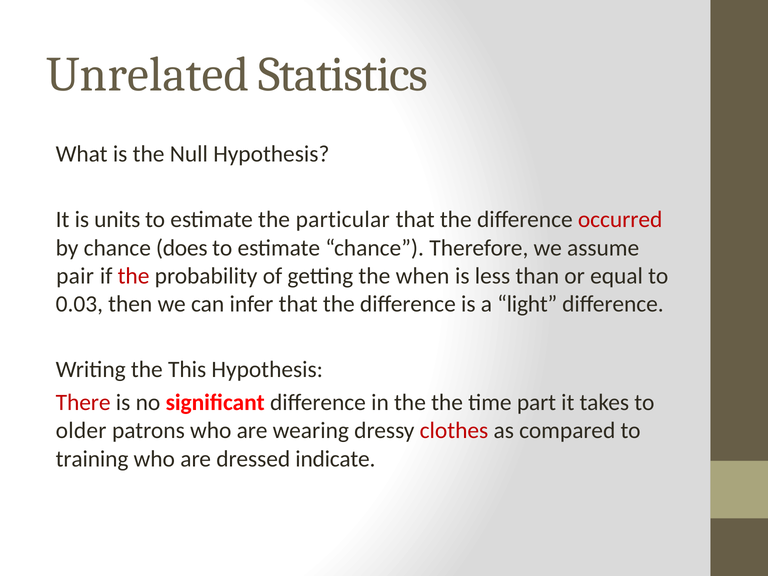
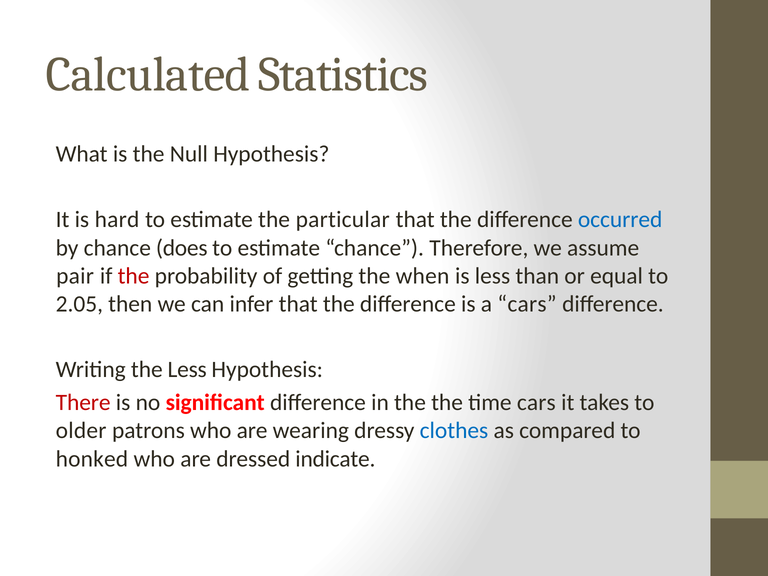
Unrelated: Unrelated -> Calculated
units: units -> hard
occurred colour: red -> blue
0.03: 0.03 -> 2.05
a light: light -> cars
the This: This -> Less
time part: part -> cars
clothes colour: red -> blue
training: training -> honked
